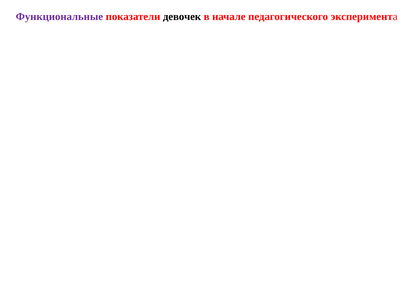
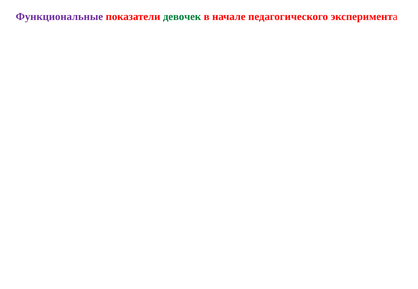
девочек colour: black -> green
